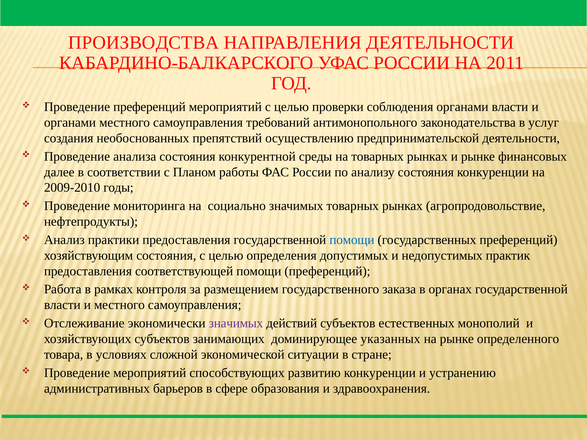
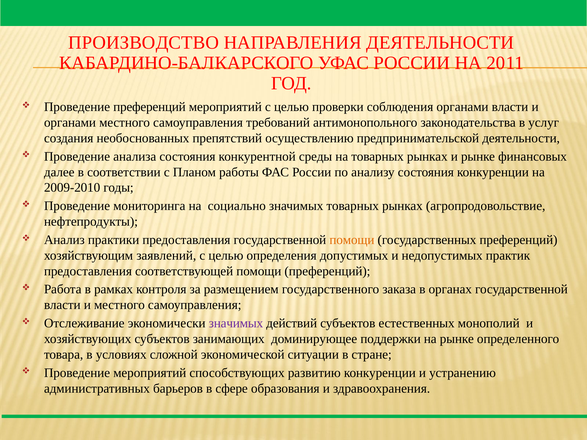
ПРОИЗВОДСТВА: ПРОИЗВОДСТВА -> ПРОИЗВОДСТВО
помощи at (352, 240) colour: blue -> orange
хозяйствующим состояния: состояния -> заявлений
указанных: указанных -> поддержки
